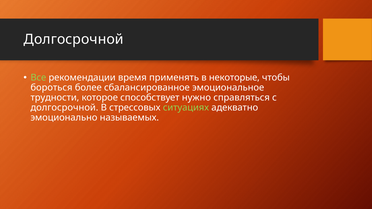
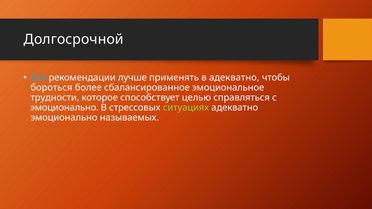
Все colour: light green -> light blue
время: время -> лучше
в некоторые: некоторые -> адекватно
нужно: нужно -> целью
долгосрочной at (64, 108): долгосрочной -> эмоционально
